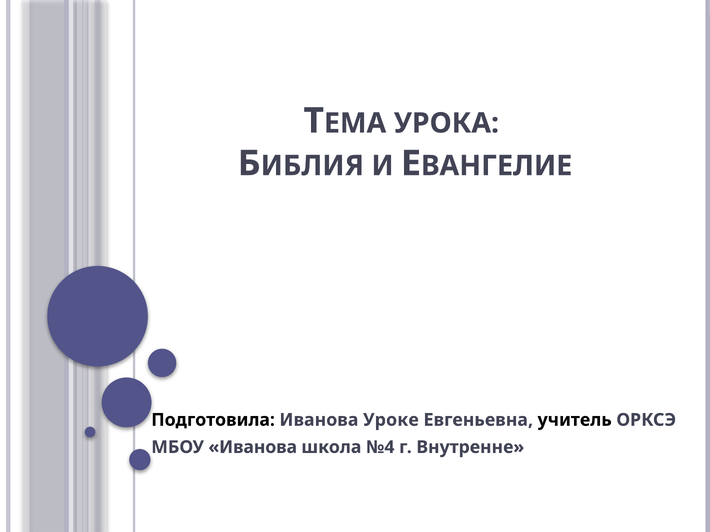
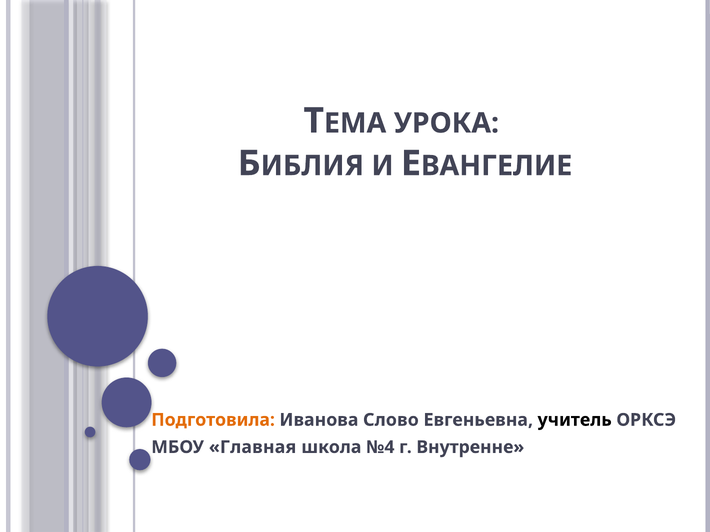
Подготовила colour: black -> orange
Уроке: Уроке -> Слово
МБОУ Иванова: Иванова -> Главная
